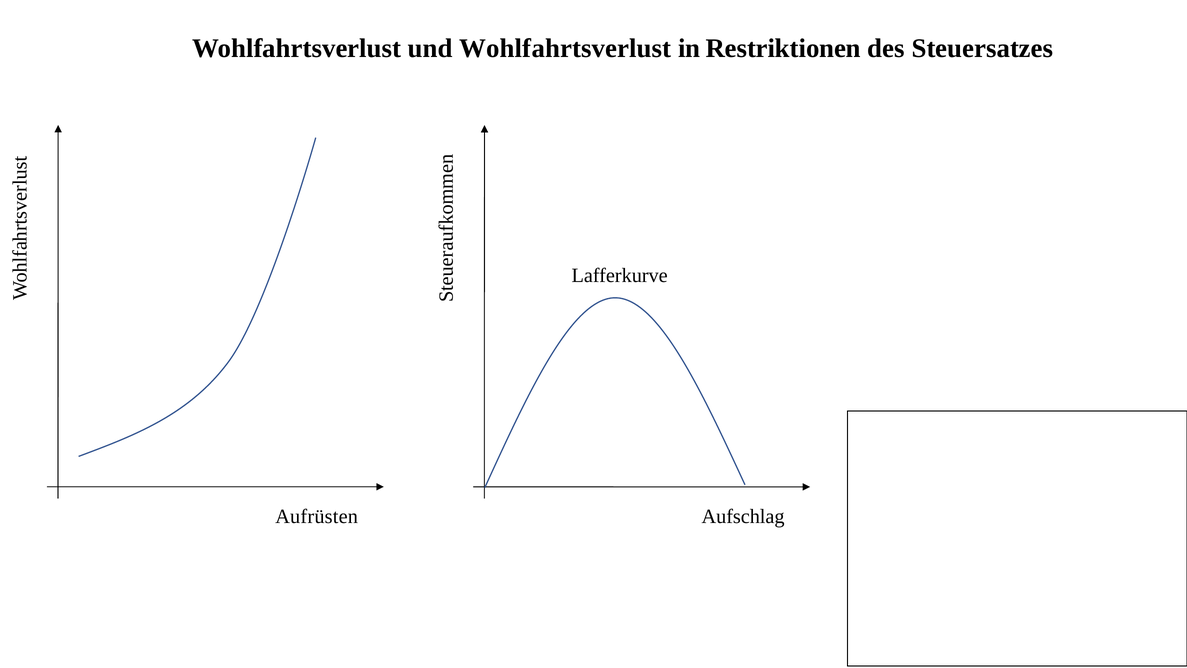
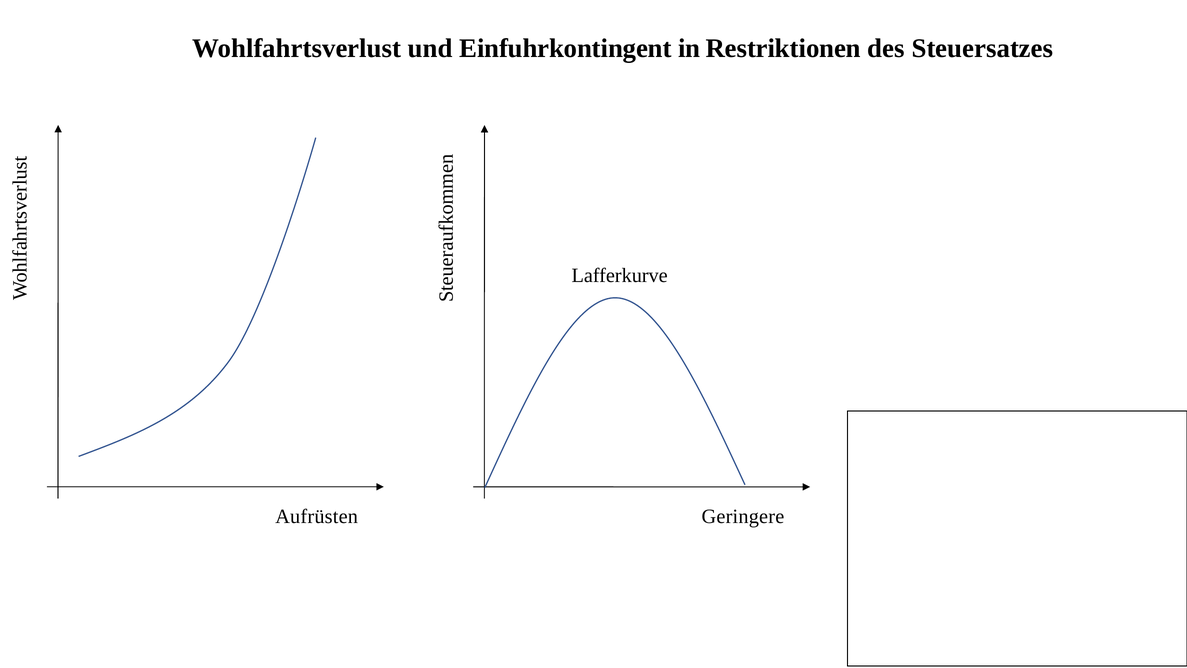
und Wohlfahrtsverlust: Wohlfahrtsverlust -> Einfuhrkontingent
Aufschlag: Aufschlag -> Geringere
